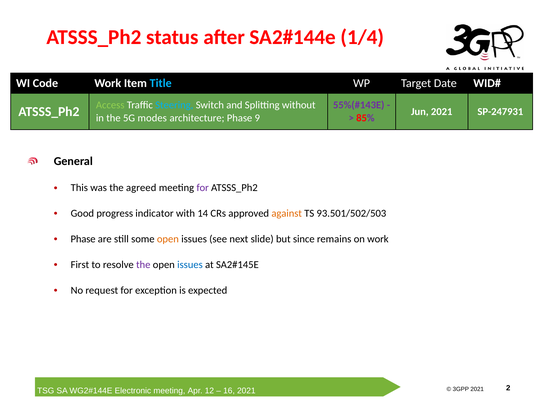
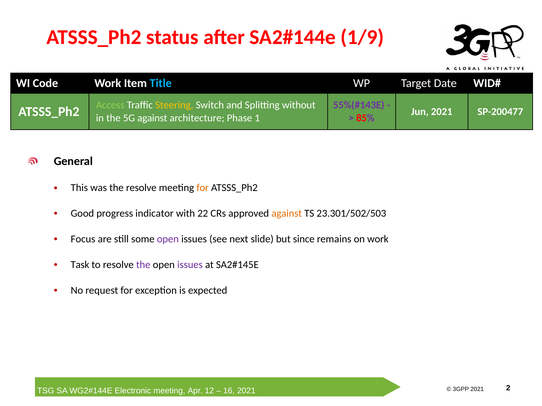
1/4: 1/4 -> 1/9
Steering colour: light blue -> yellow
SP-247931: SP-247931 -> SP-200477
5G modes: modes -> against
9: 9 -> 1
the agreed: agreed -> resolve
for at (203, 188) colour: purple -> orange
14: 14 -> 22
93.501/502/503: 93.501/502/503 -> 23.301/502/503
Phase at (83, 239): Phase -> Focus
open at (168, 239) colour: orange -> purple
First: First -> Task
issues at (190, 265) colour: blue -> purple
